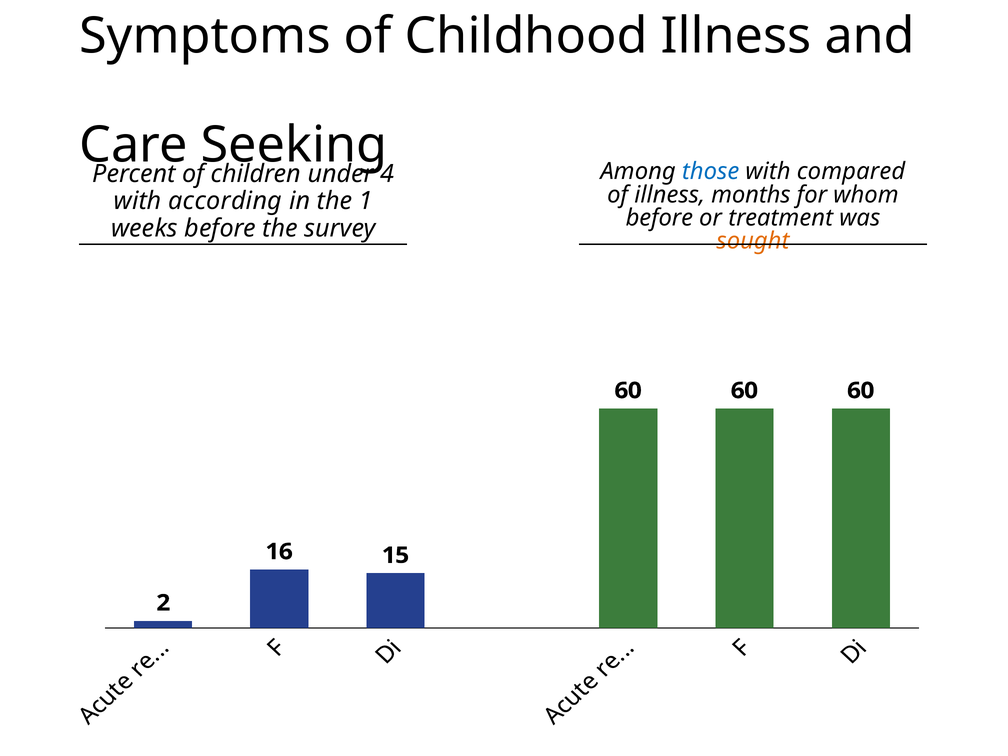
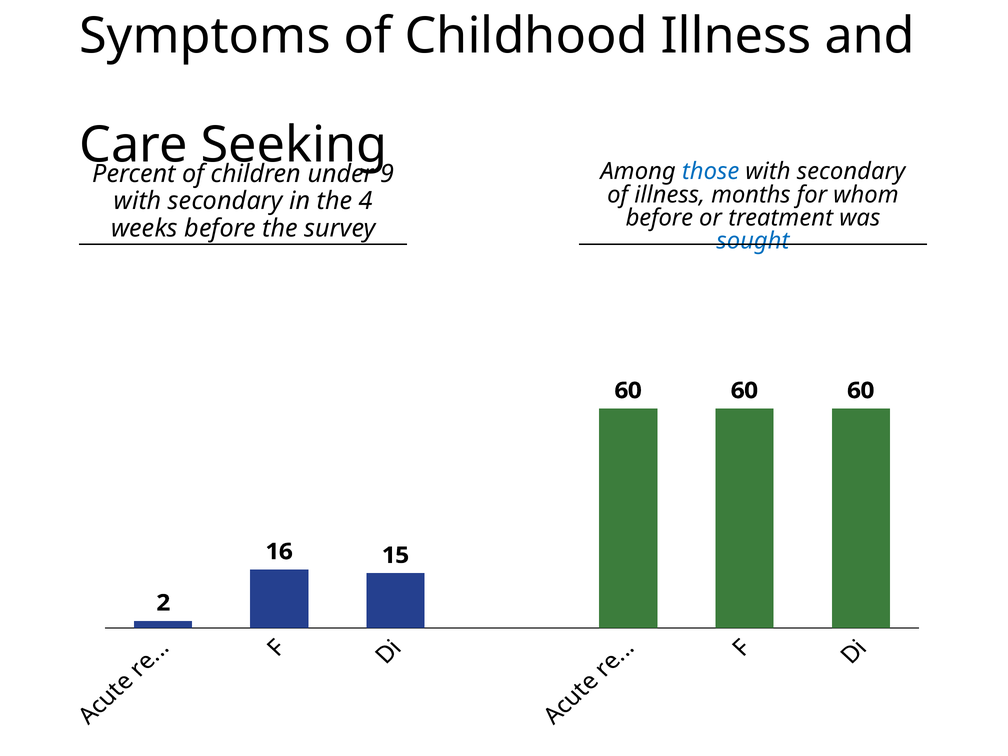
compared at (851, 172): compared -> secondary
4: 4 -> 9
according at (225, 201): according -> secondary
1: 1 -> 4
sought colour: orange -> blue
